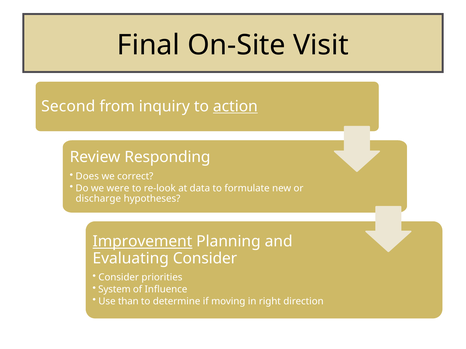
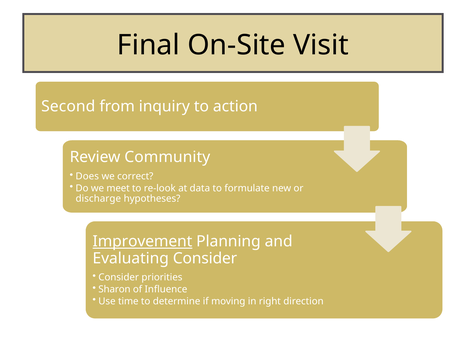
action underline: present -> none
Responding: Responding -> Community
were: were -> meet
System: System -> Sharon
than: than -> time
